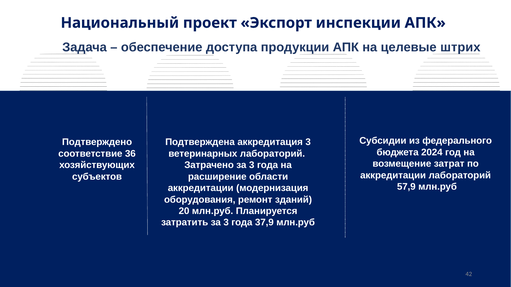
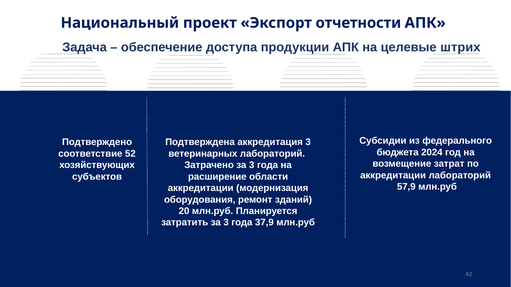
инспекции: инспекции -> отчетности
36: 36 -> 52
